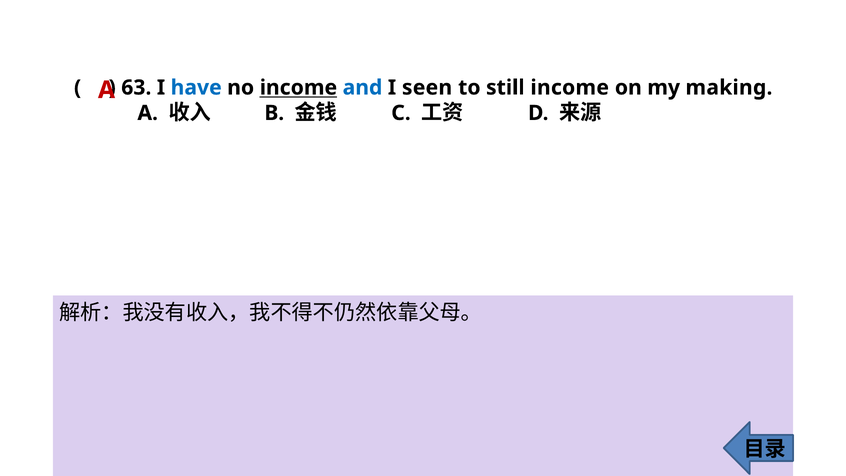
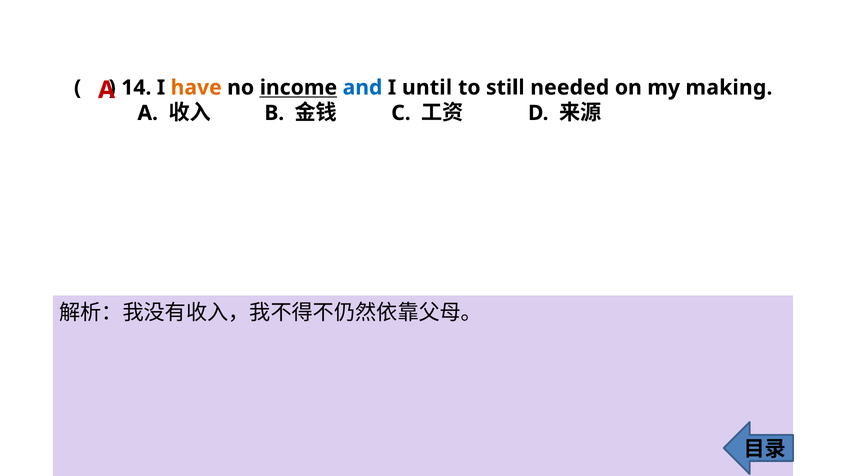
63: 63 -> 14
have colour: blue -> orange
seen: seen -> until
still income: income -> needed
